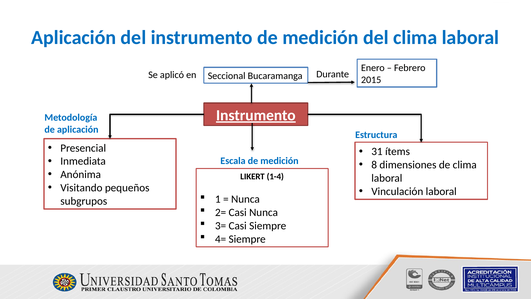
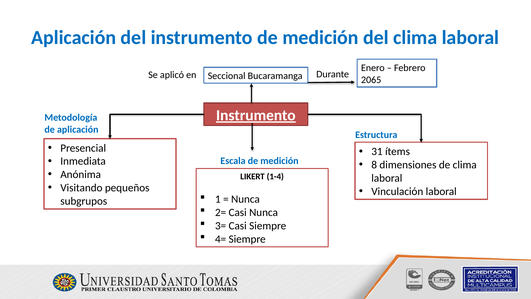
2015: 2015 -> 2065
